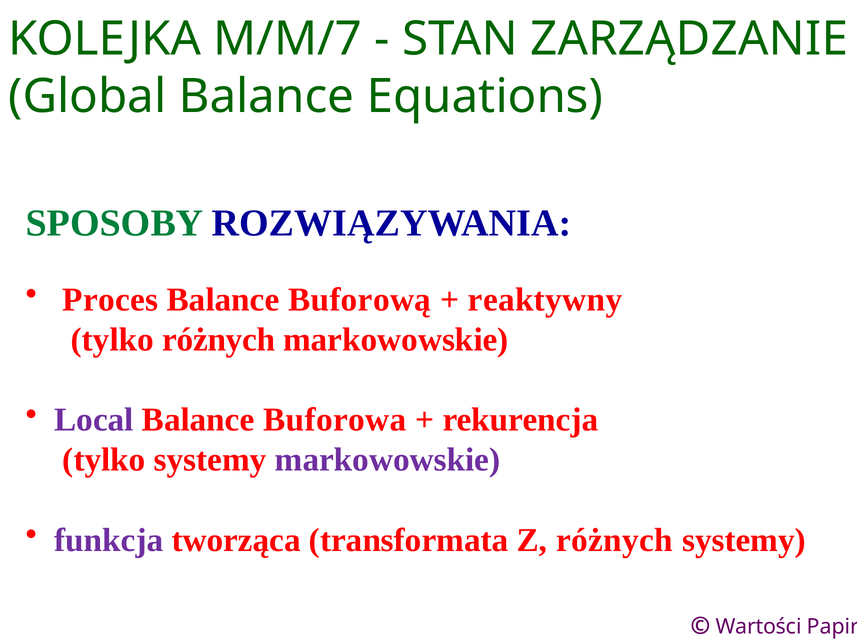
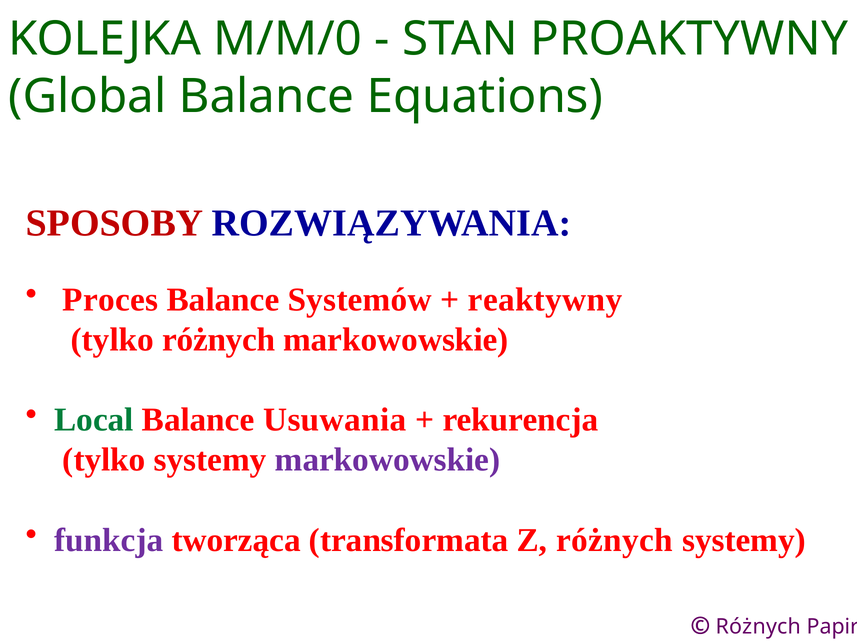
M/M/7: M/M/7 -> M/M/0
ZARZĄDZANIE: ZARZĄDZANIE -> PROAKTYWNY
SPOSOBY colour: green -> red
Buforową: Buforową -> Systemów
Local colour: purple -> green
Buforowa: Buforowa -> Usuwania
Wartości at (759, 627): Wartości -> Różnych
